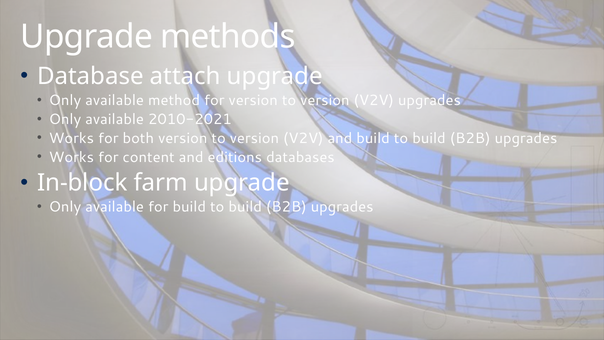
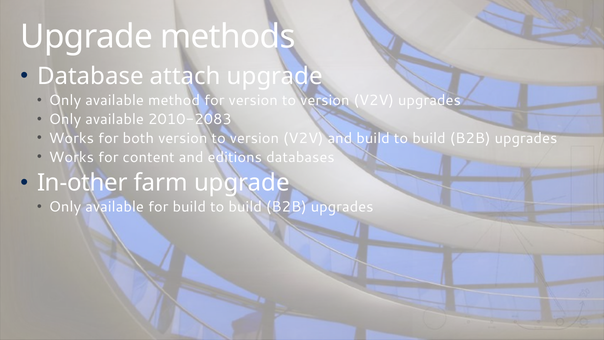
2010-2021: 2010-2021 -> 2010-2083
In-block: In-block -> In-other
